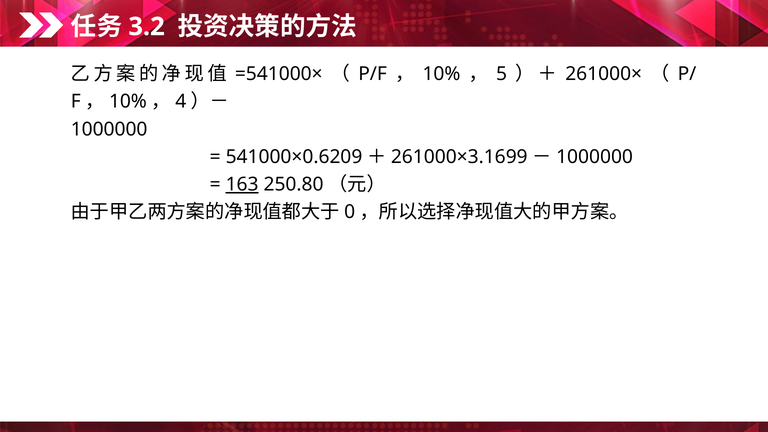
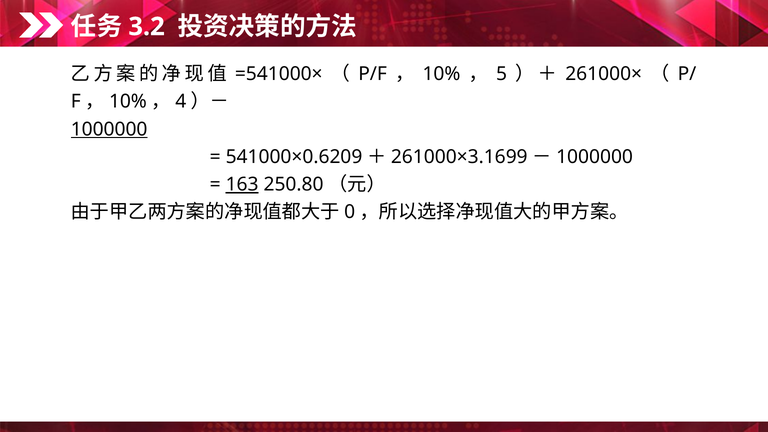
1000000 underline: none -> present
